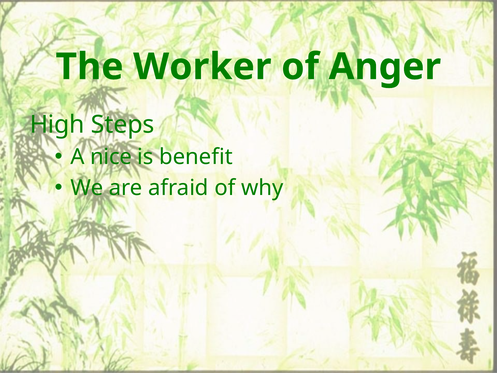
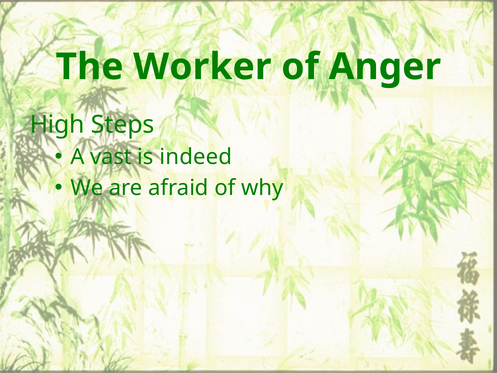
nice: nice -> vast
benefit: benefit -> indeed
